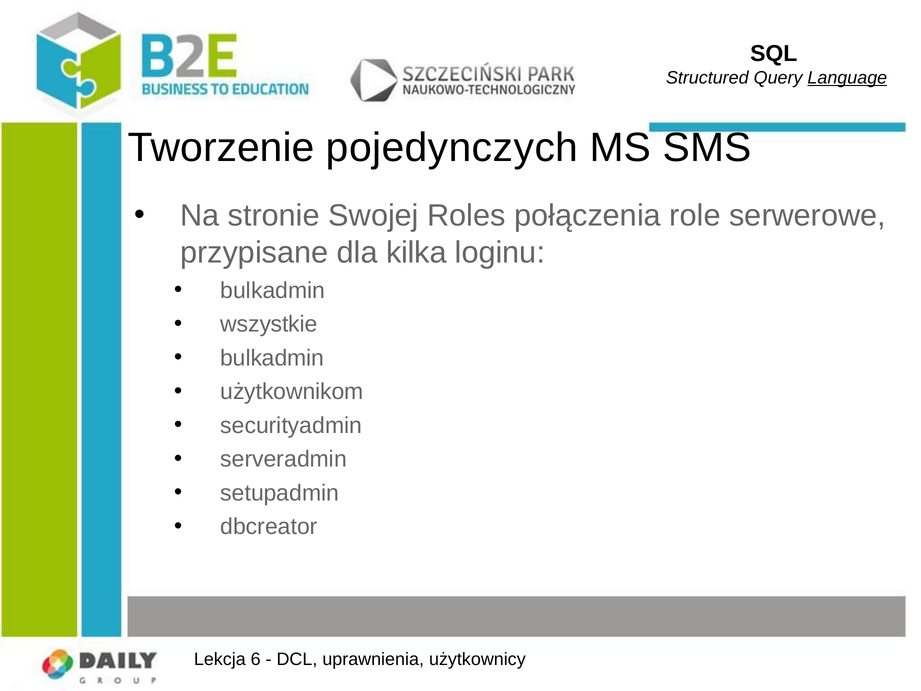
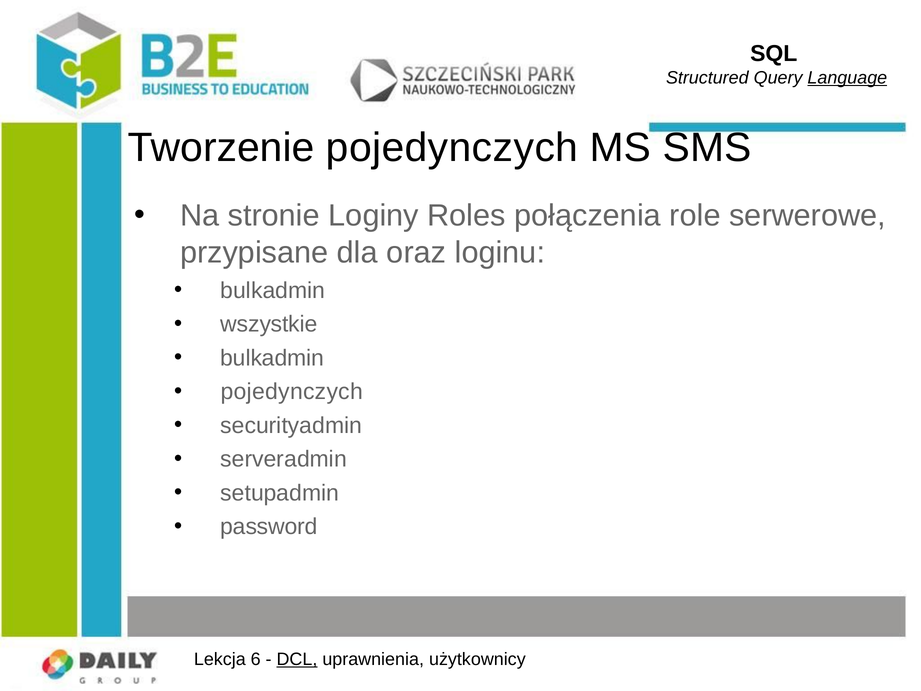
Swojej: Swojej -> Loginy
kilka: kilka -> oraz
użytkownikom at (292, 392): użytkownikom -> pojedynczych
dbcreator: dbcreator -> password
DCL underline: none -> present
